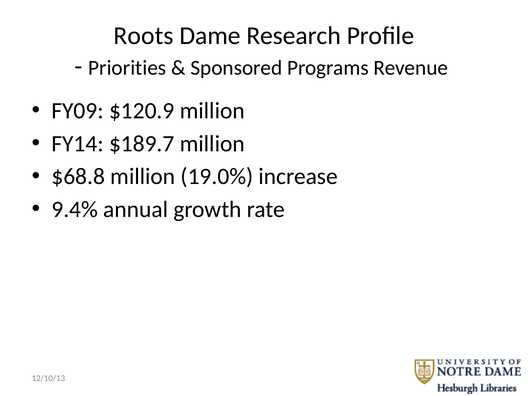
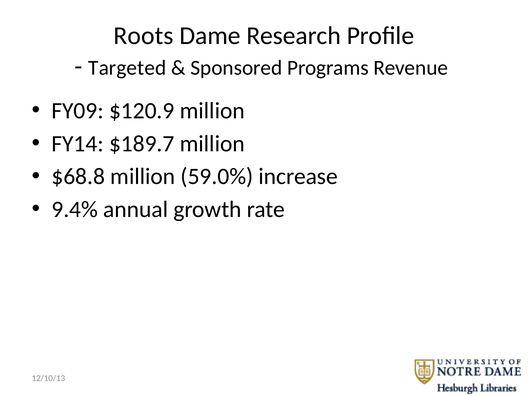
Priorities: Priorities -> Targeted
19.0%: 19.0% -> 59.0%
